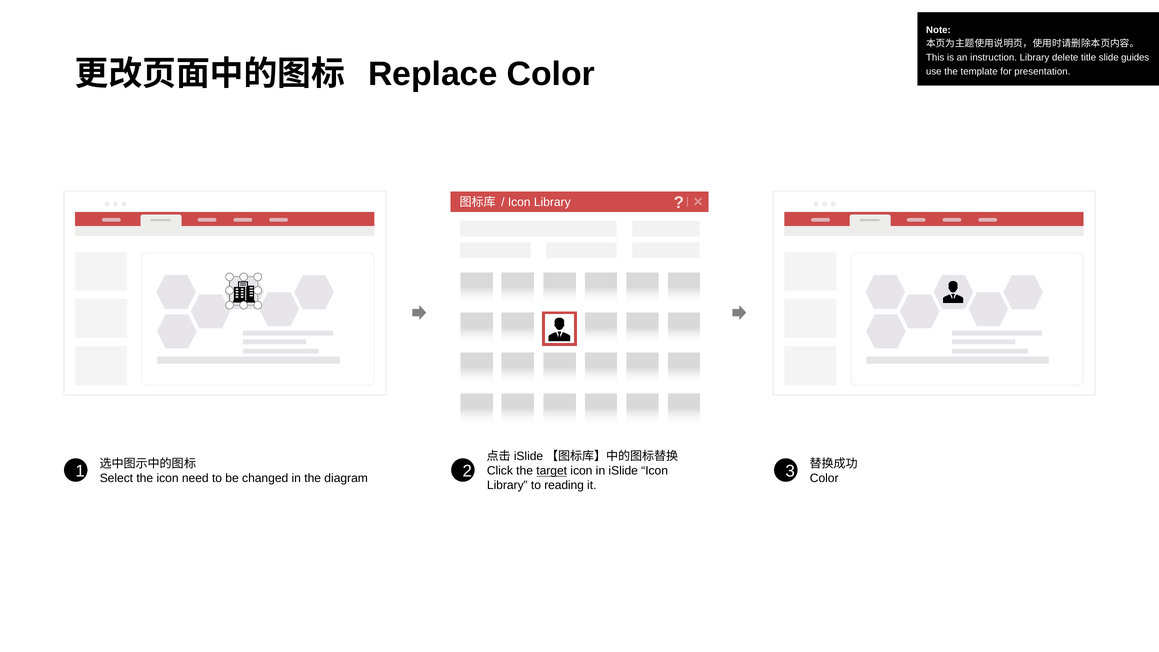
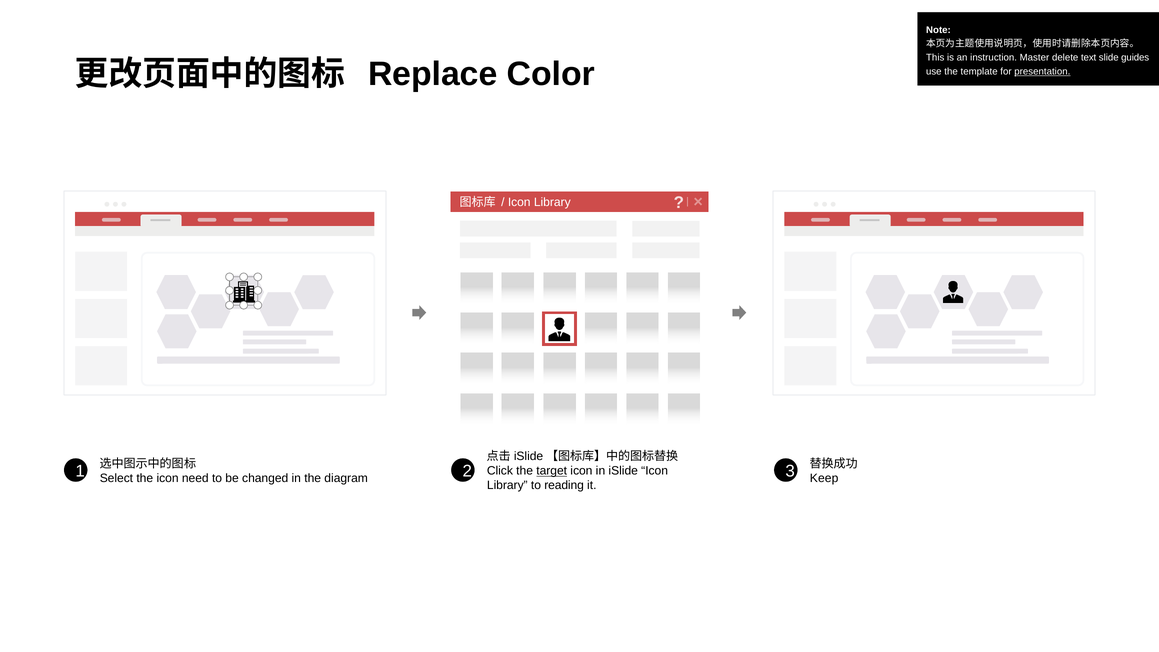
instruction Library: Library -> Master
title: title -> text
presentation underline: none -> present
Color at (824, 478): Color -> Keep
